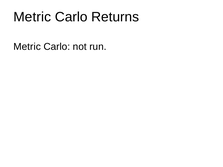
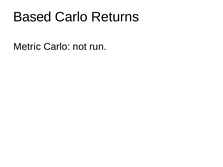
Metric at (32, 17): Metric -> Based
